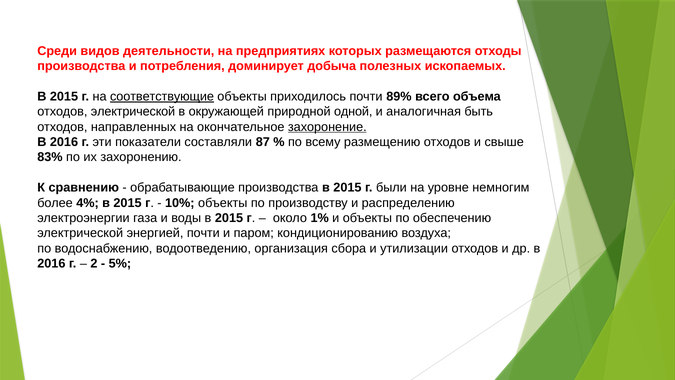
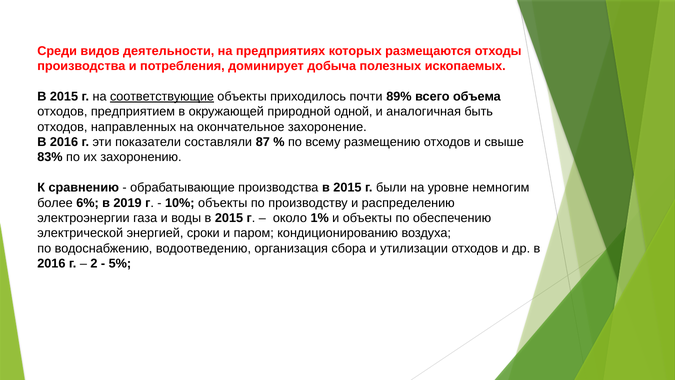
отходов электрической: электрической -> предприятием
захоронение underline: present -> none
4%: 4% -> 6%
2015 at (128, 203): 2015 -> 2019
энергией почти: почти -> сроки
